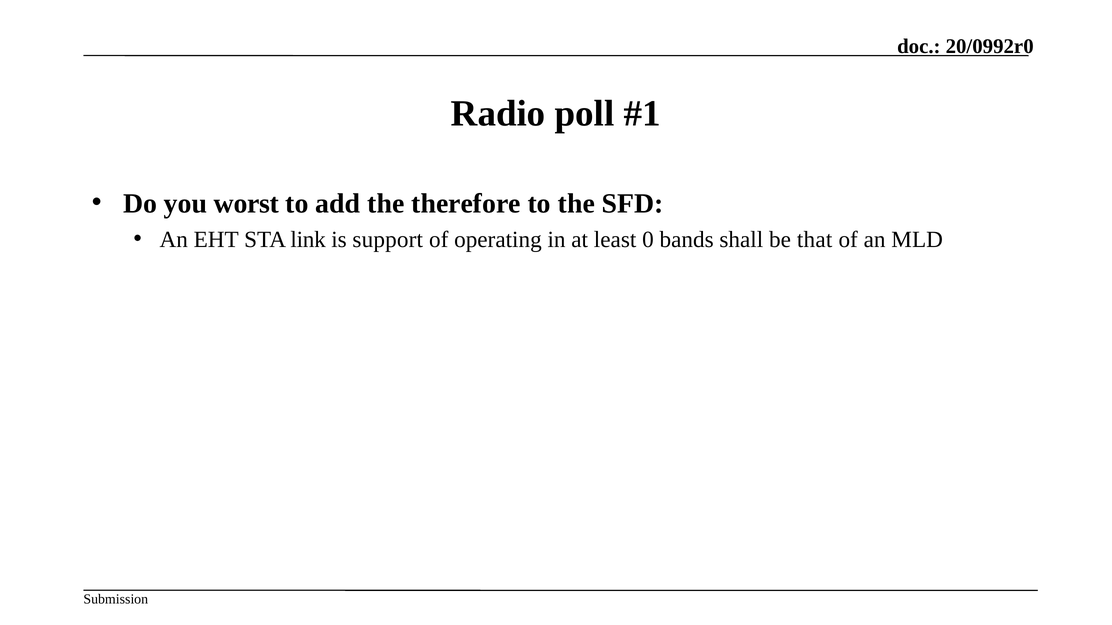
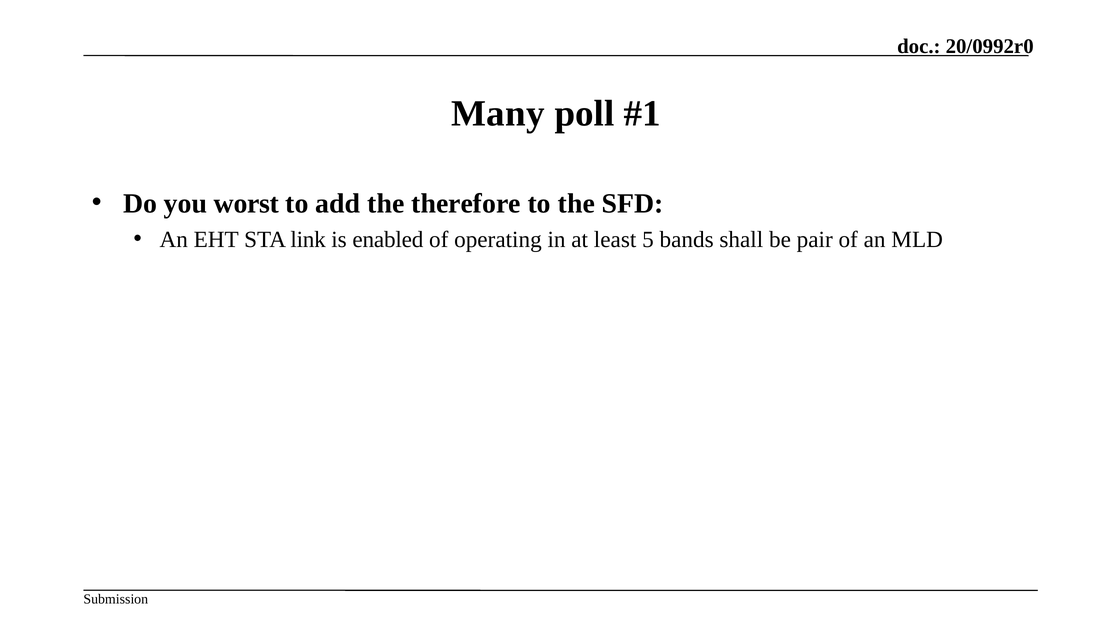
Radio: Radio -> Many
support: support -> enabled
0: 0 -> 5
that: that -> pair
